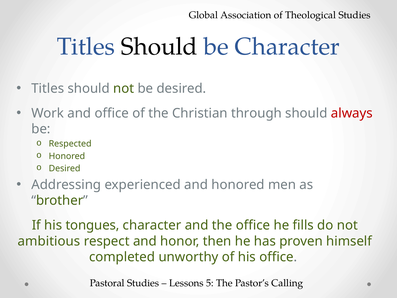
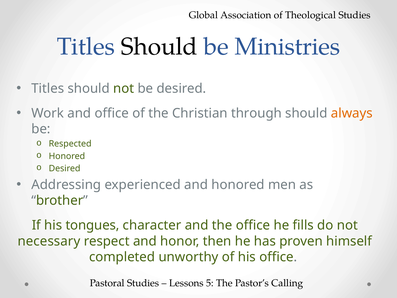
be Character: Character -> Ministries
always colour: red -> orange
ambitious: ambitious -> necessary
